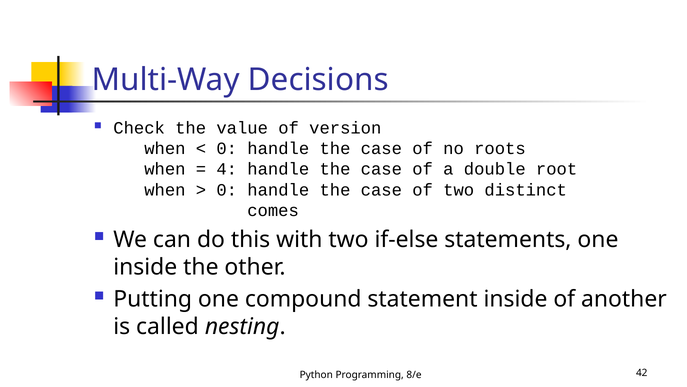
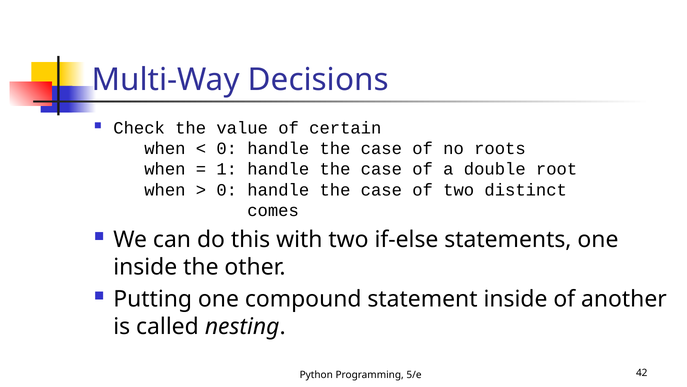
version: version -> certain
4: 4 -> 1
8/e: 8/e -> 5/e
